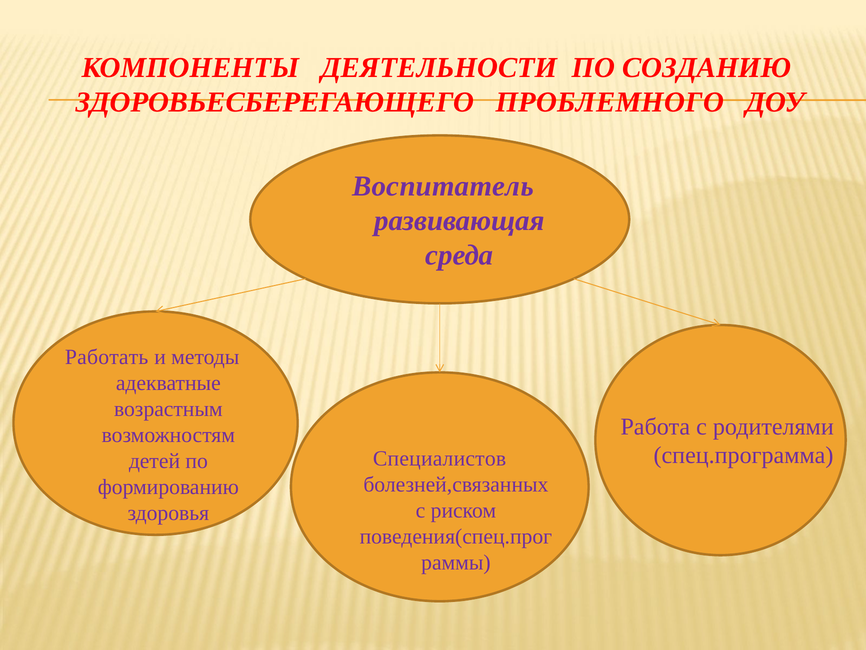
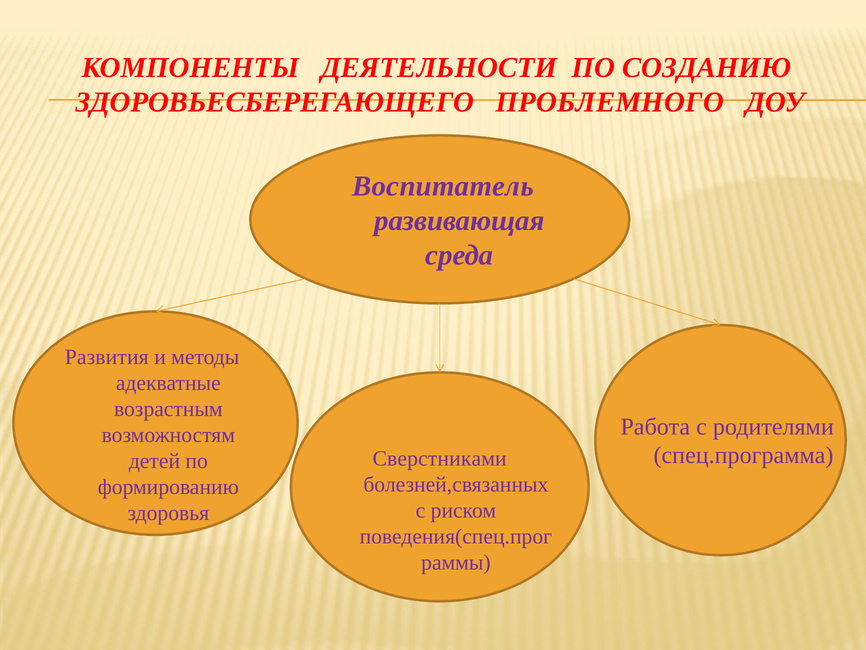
Работать: Работать -> Развития
Специалистов: Специалистов -> Сверстниками
